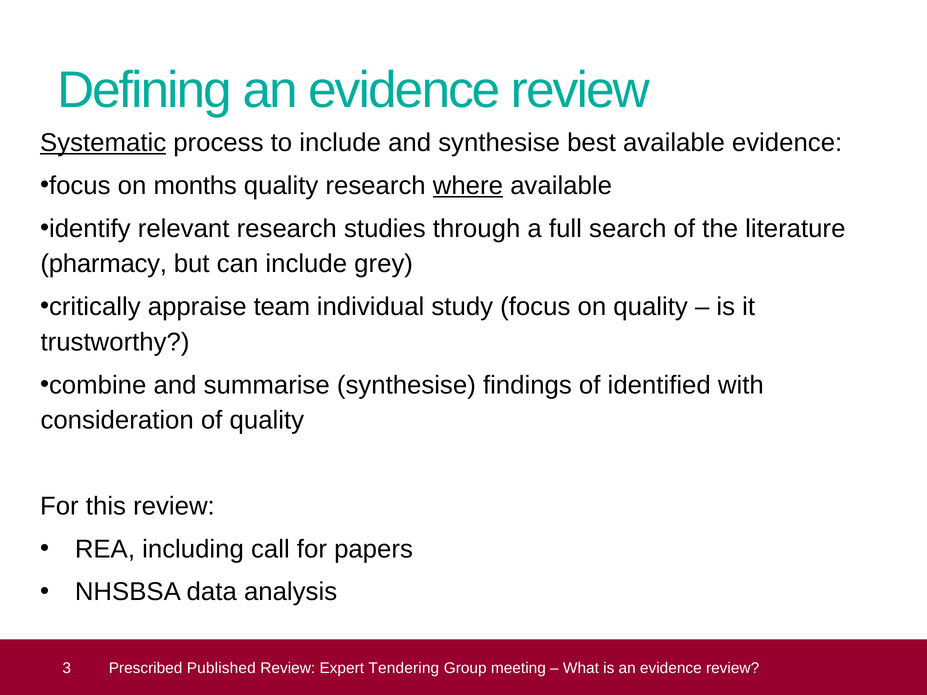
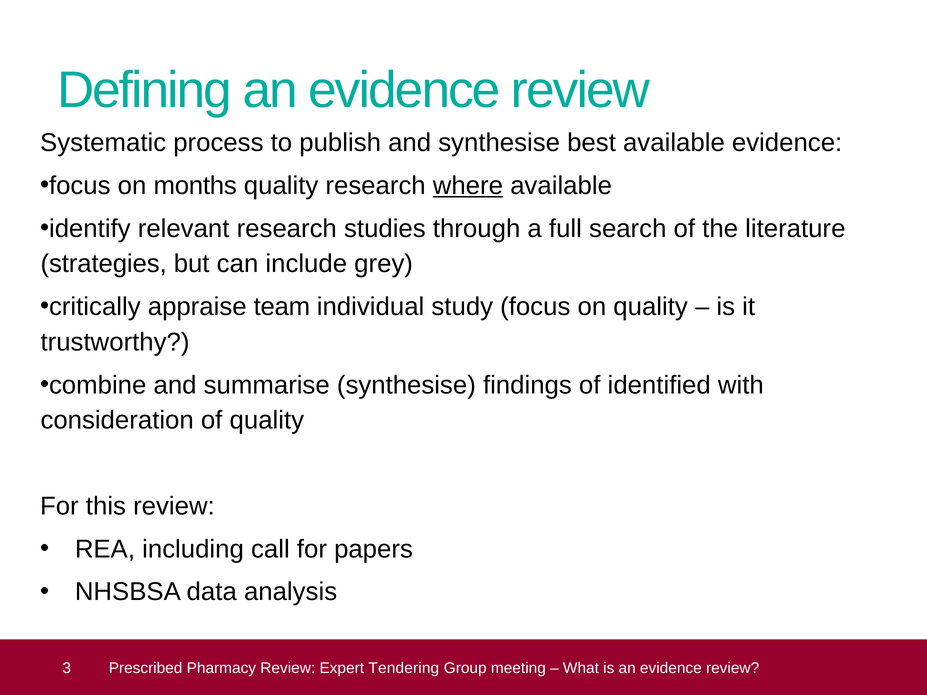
Systematic underline: present -> none
to include: include -> publish
pharmacy: pharmacy -> strategies
Published: Published -> Pharmacy
